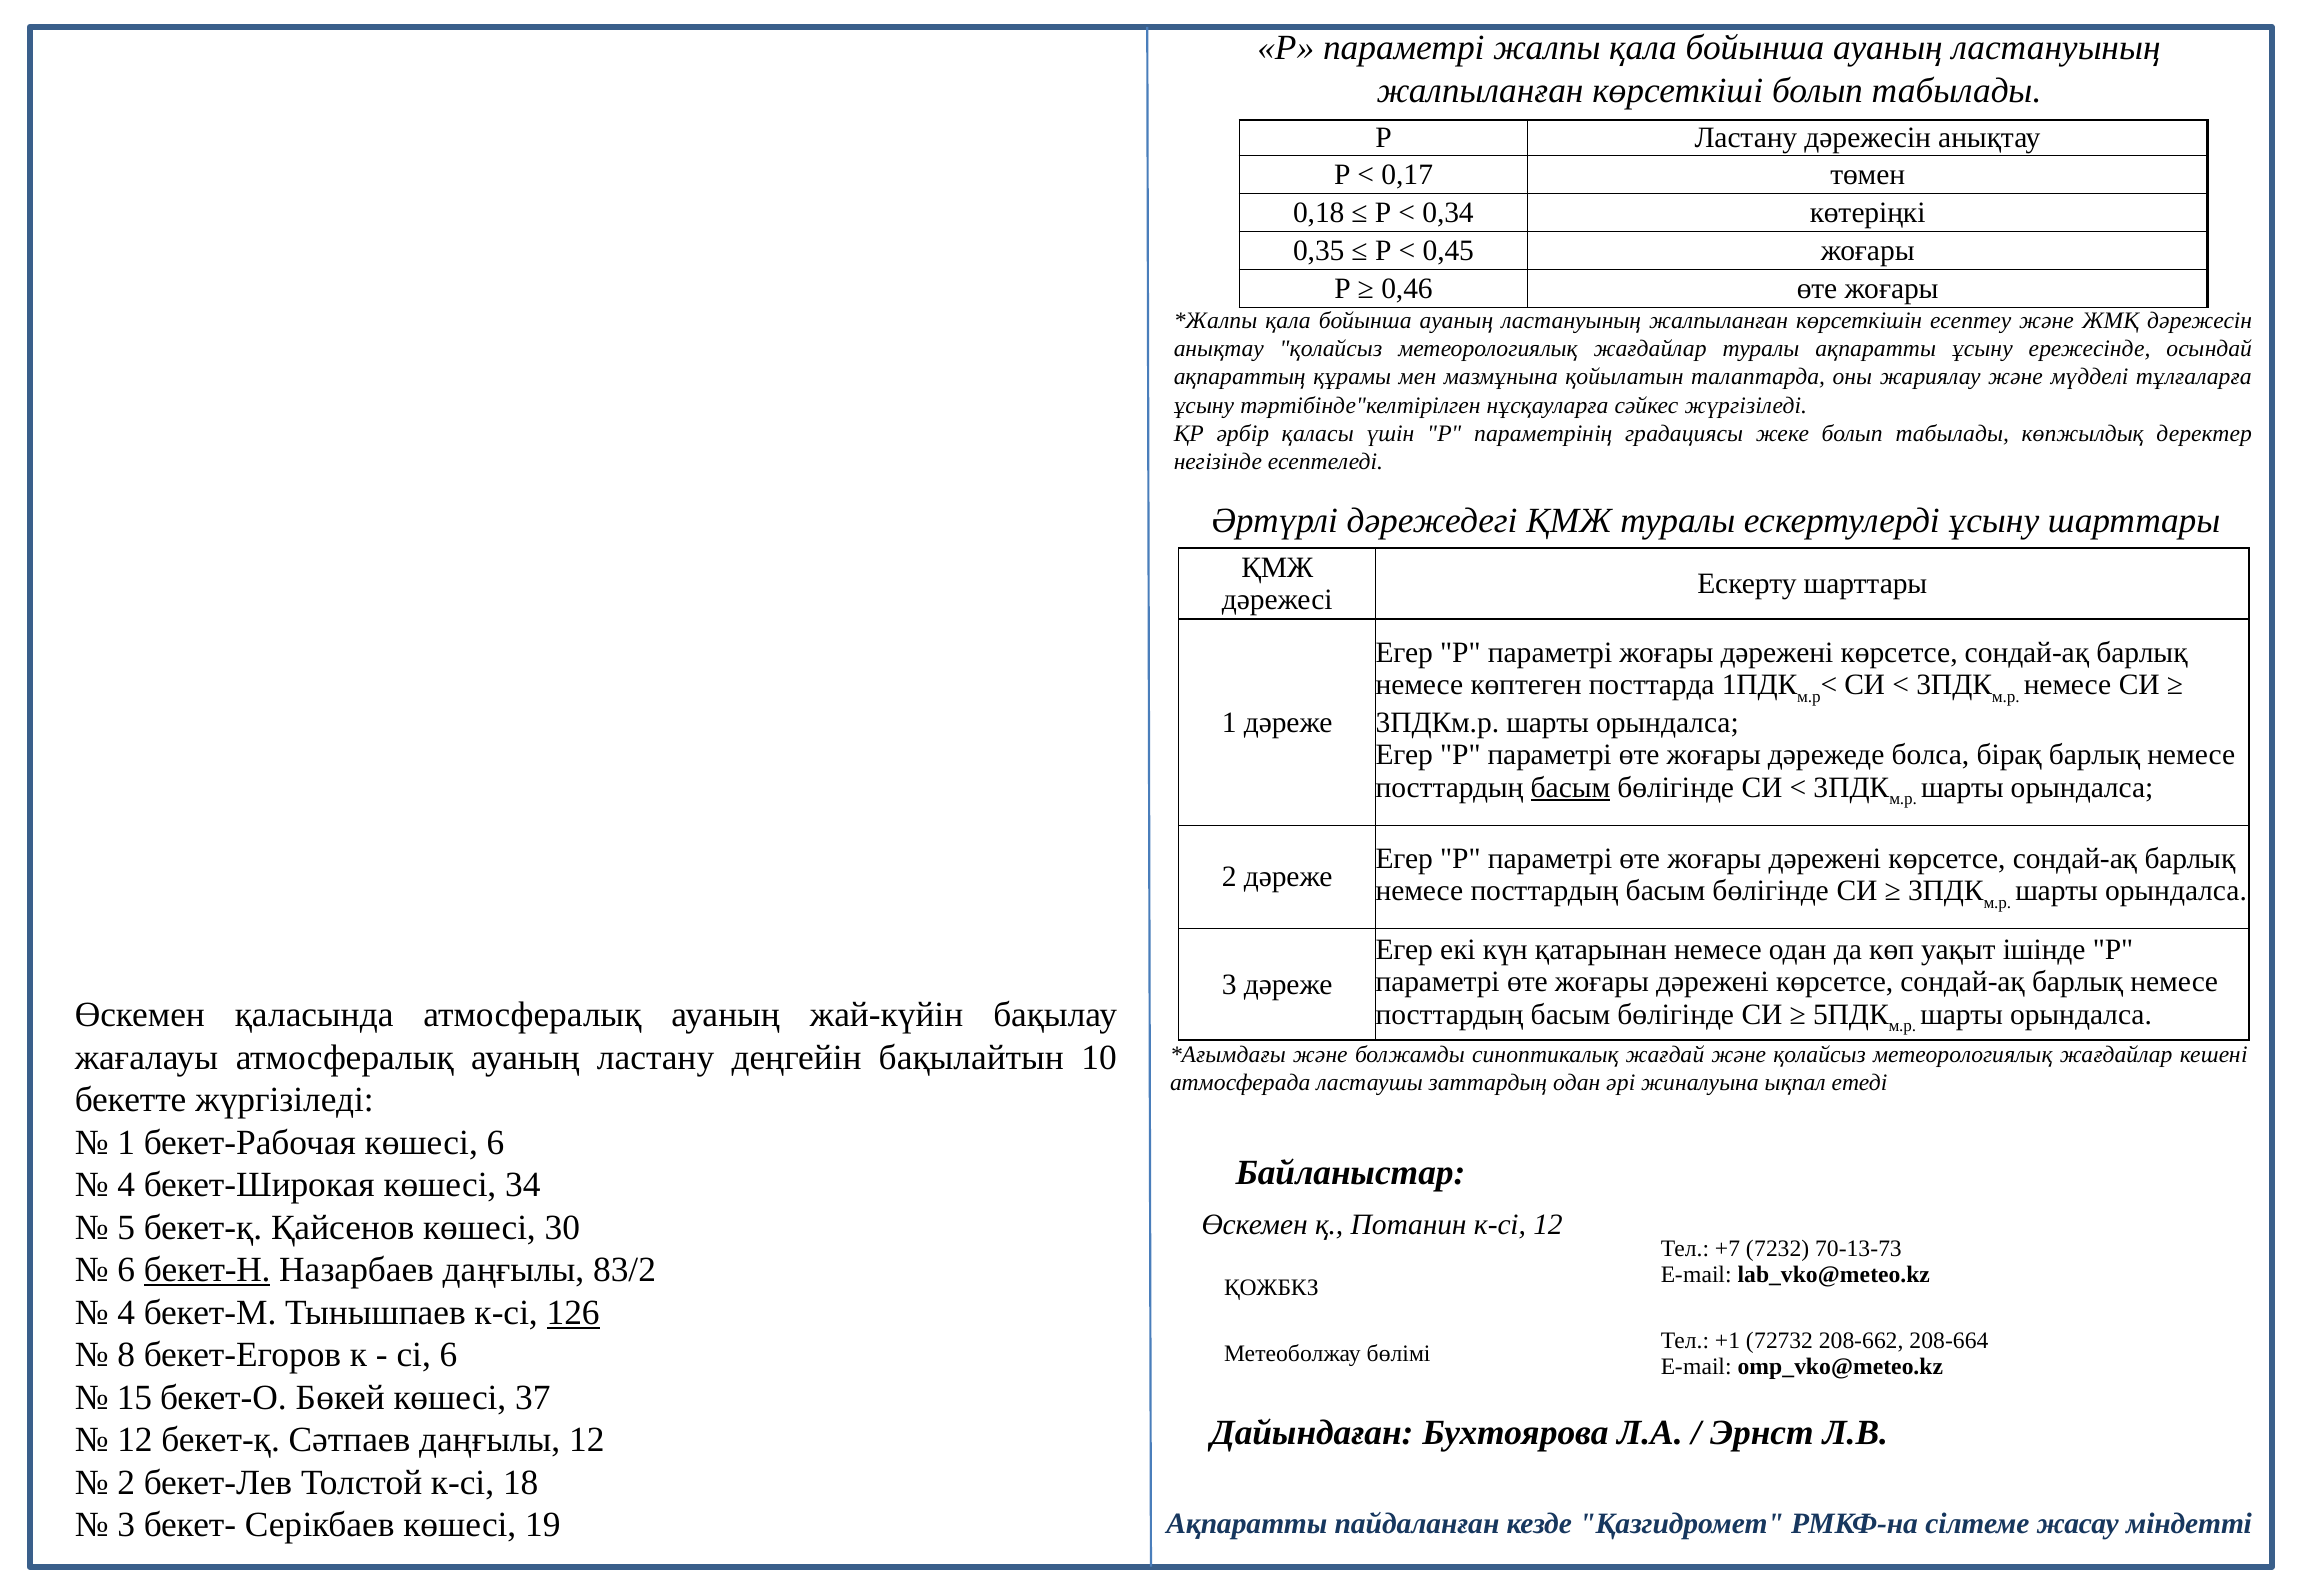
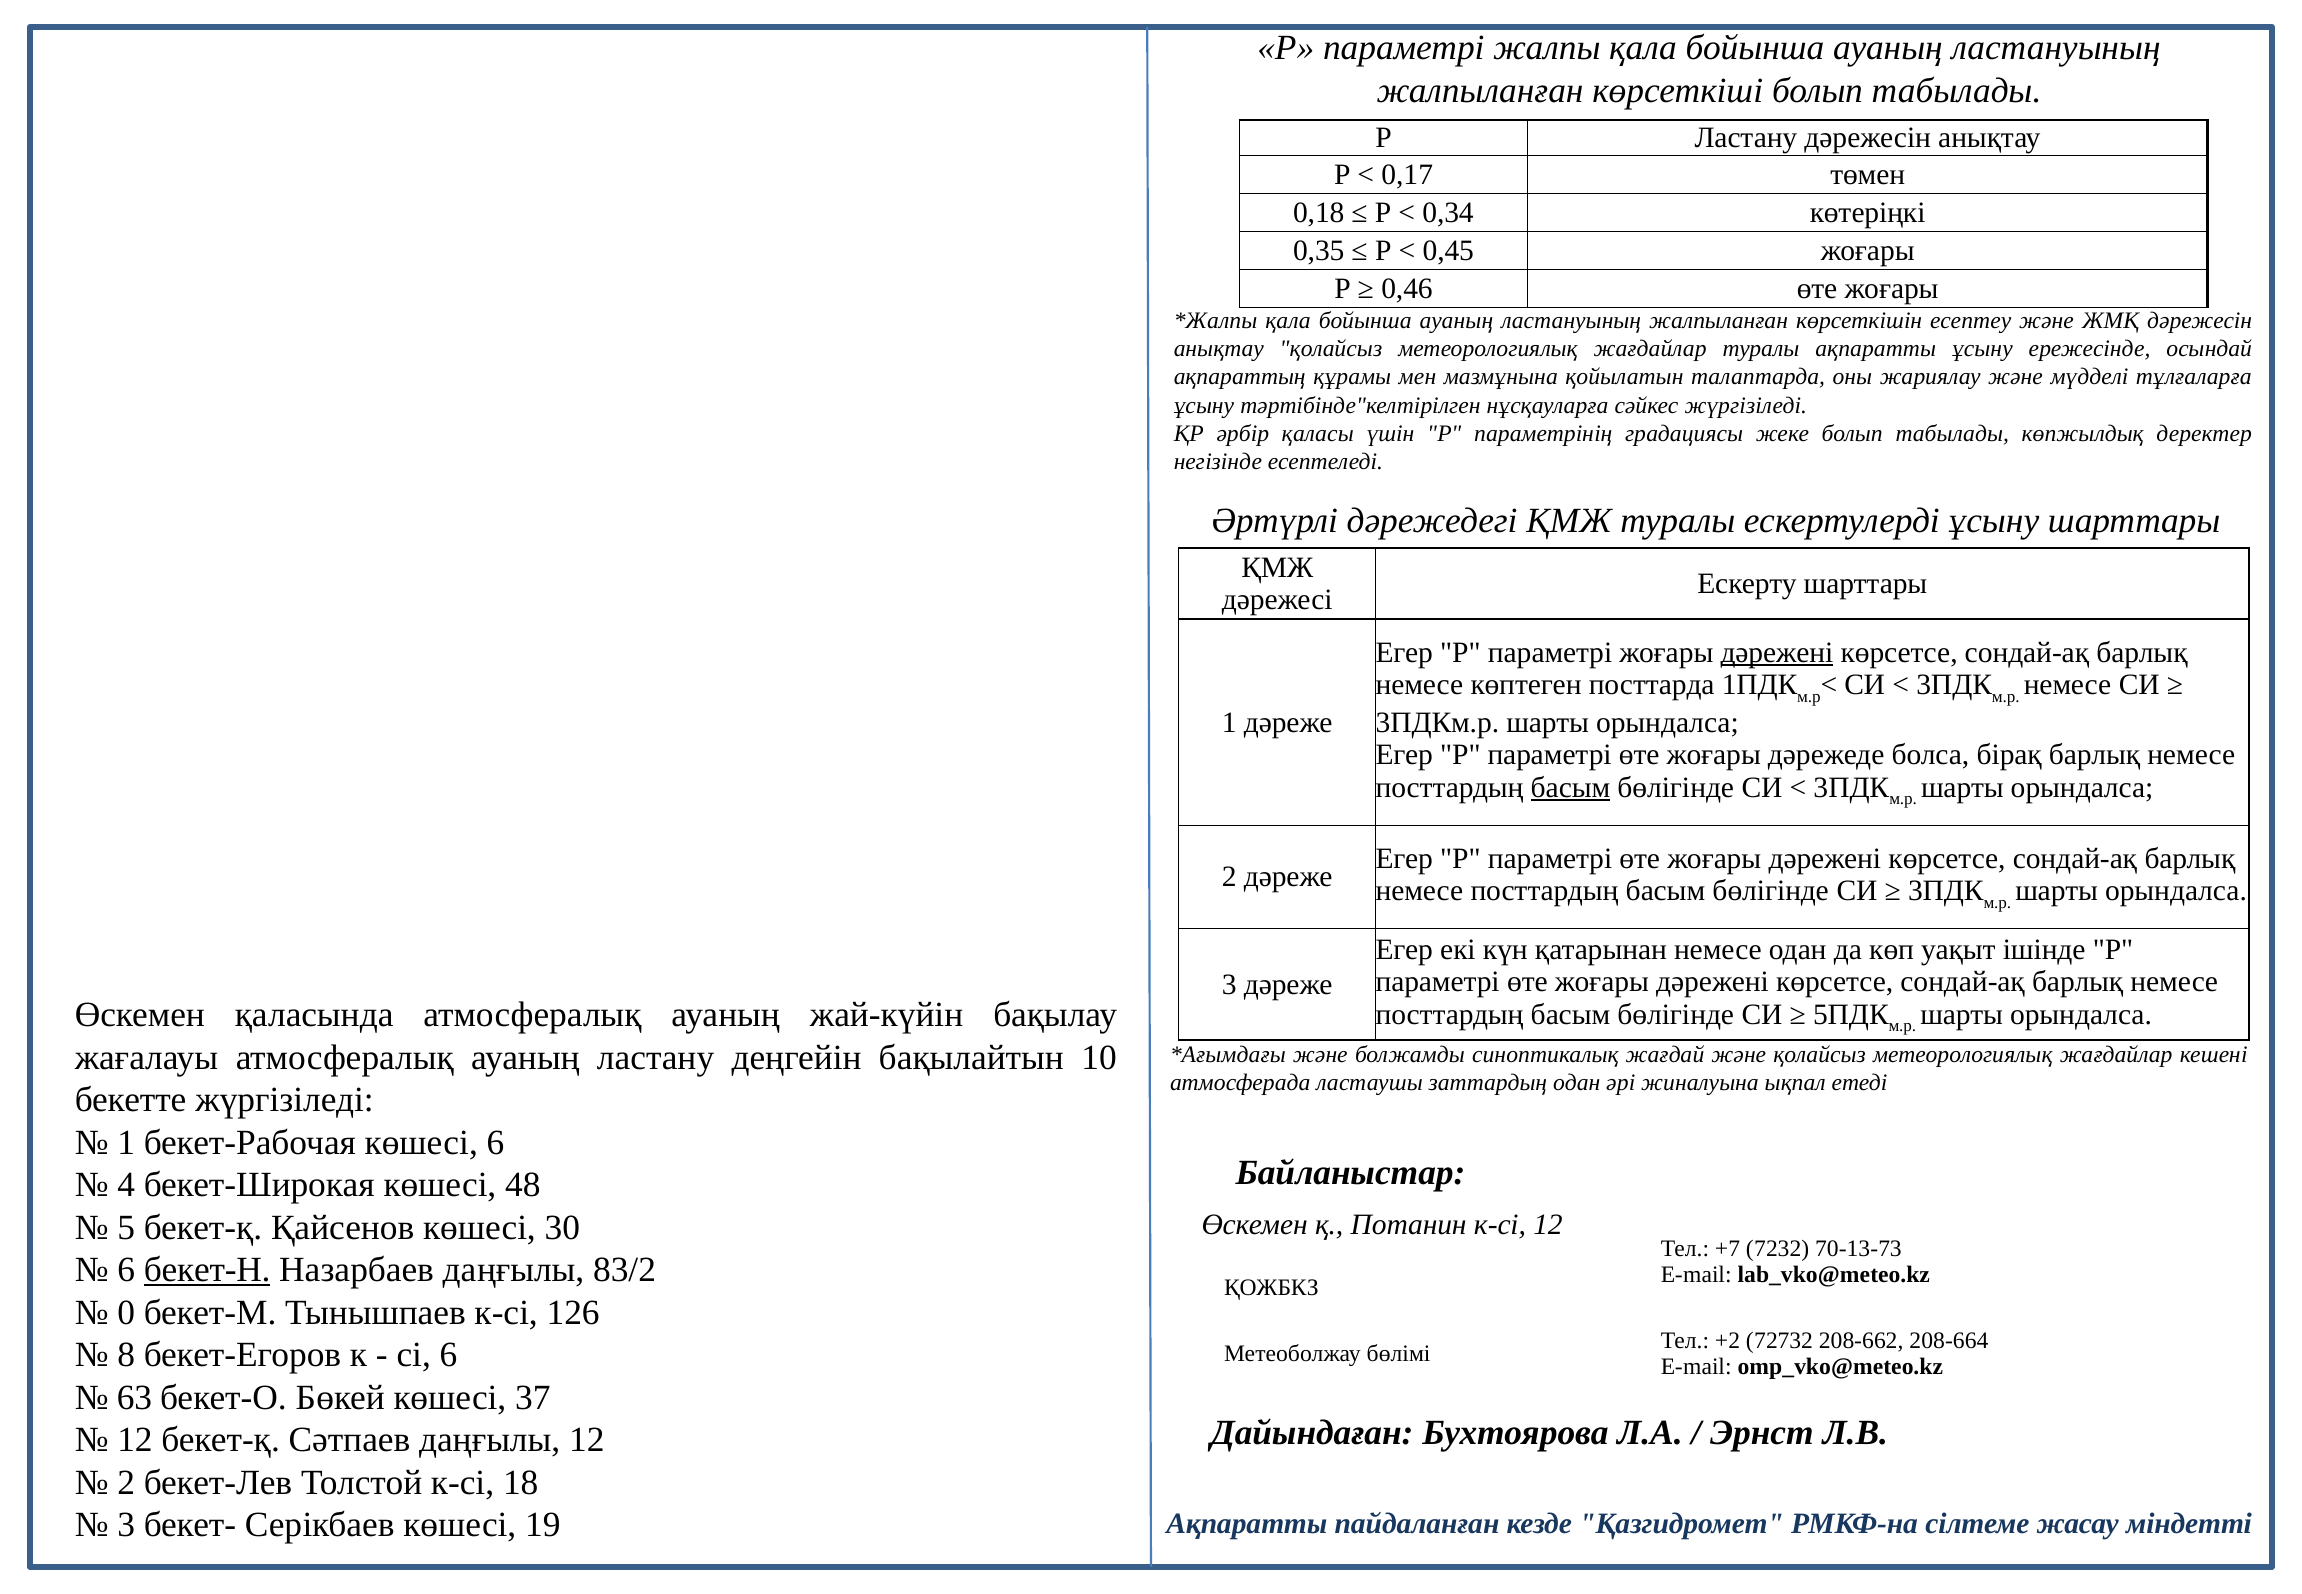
дәрежені at (1777, 652) underline: none -> present
34: 34 -> 48
4 at (126, 1312): 4 -> 0
126 underline: present -> none
+1: +1 -> +2
15: 15 -> 63
